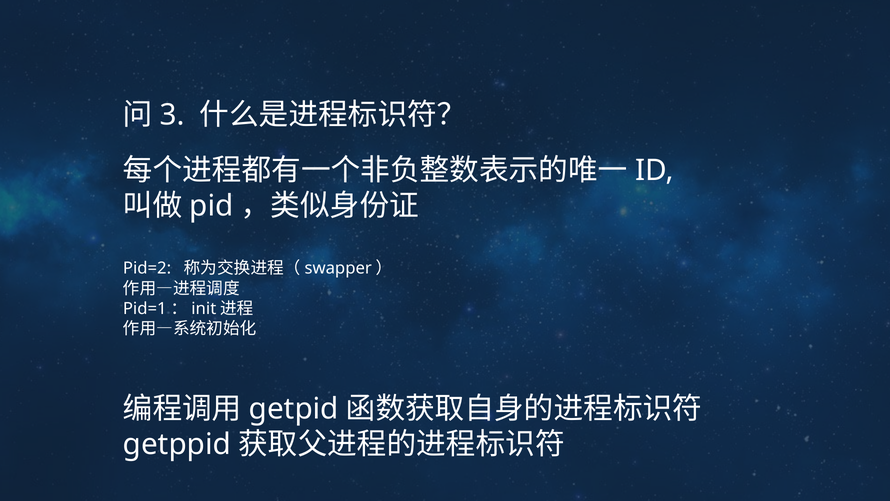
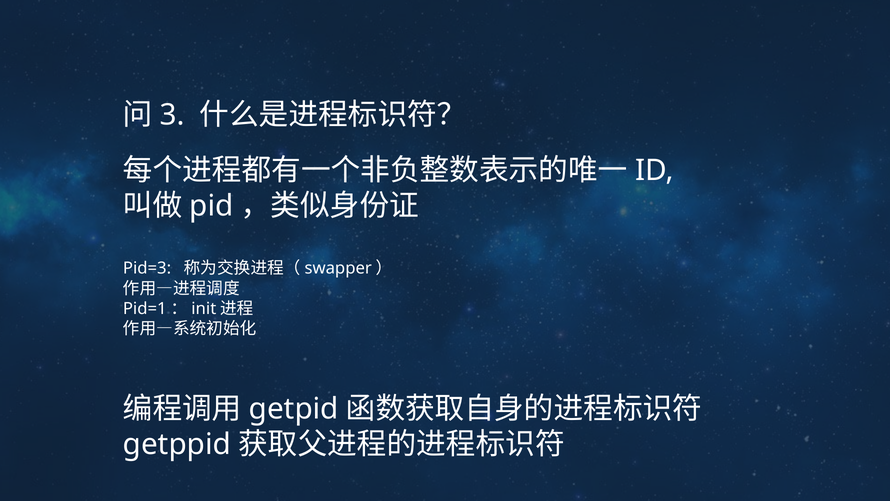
Pid=2: Pid=2 -> Pid=3
